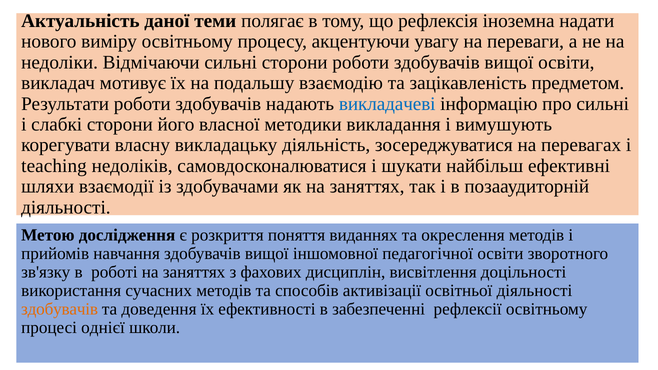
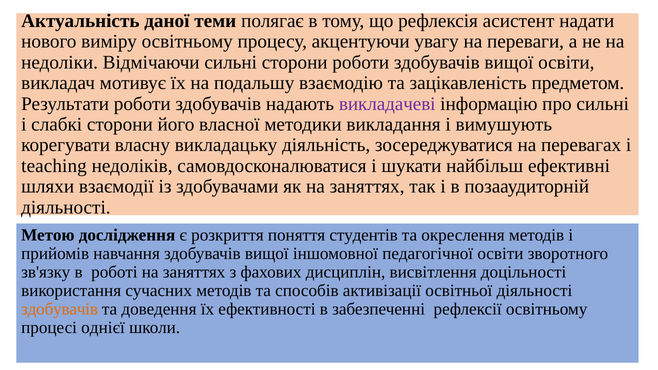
іноземна: іноземна -> асистент
викладачеві colour: blue -> purple
виданнях: виданнях -> студентів
